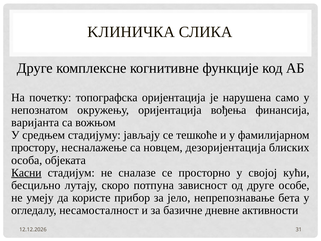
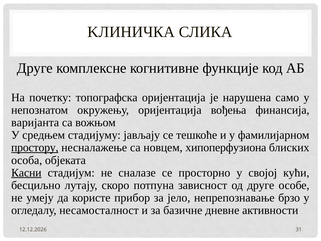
простору underline: none -> present
дезоријентација: дезоријентација -> хипоперфузиона
бета: бета -> брзо
